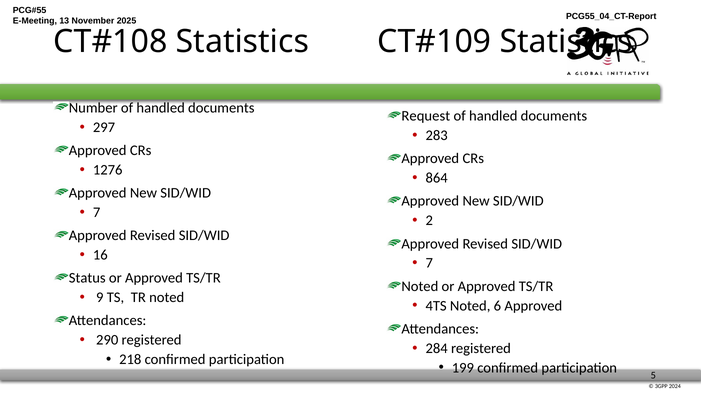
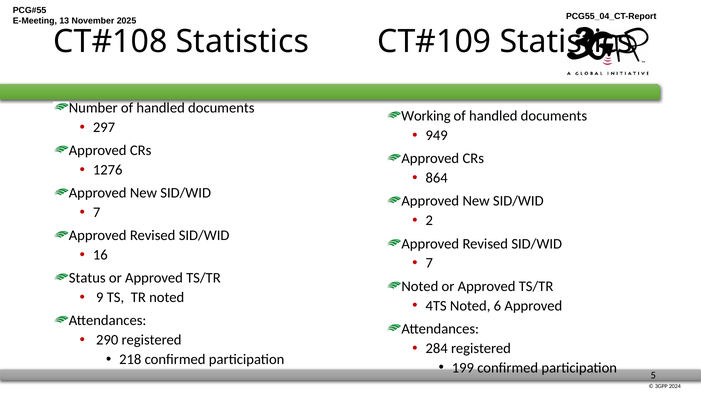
Request: Request -> Working
283: 283 -> 949
